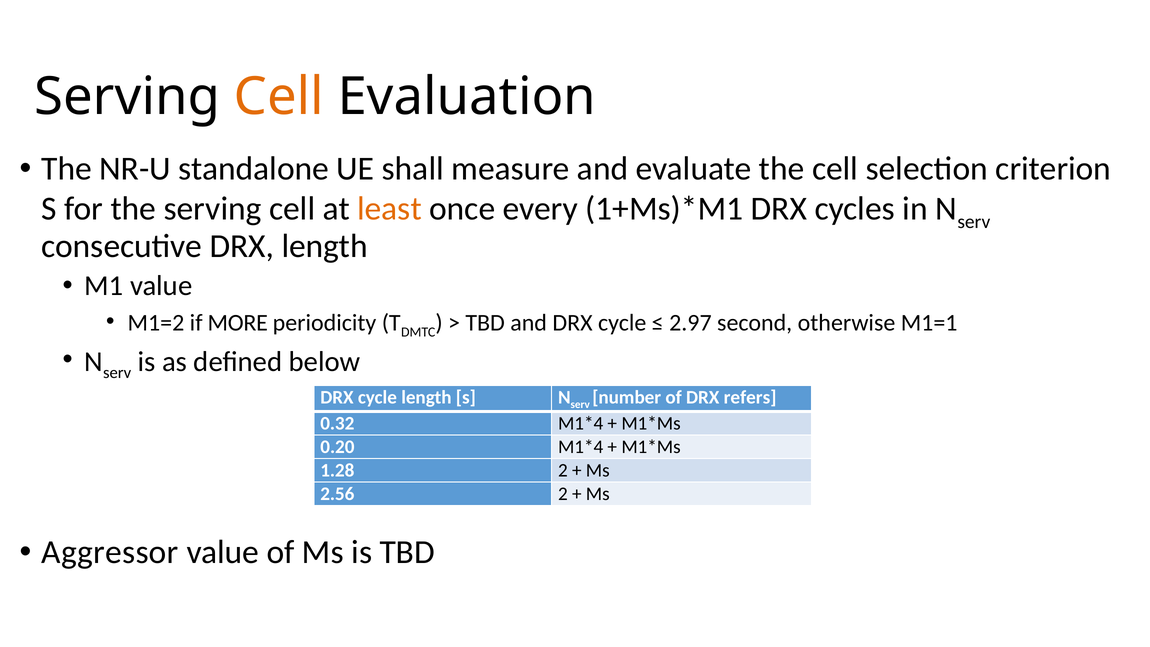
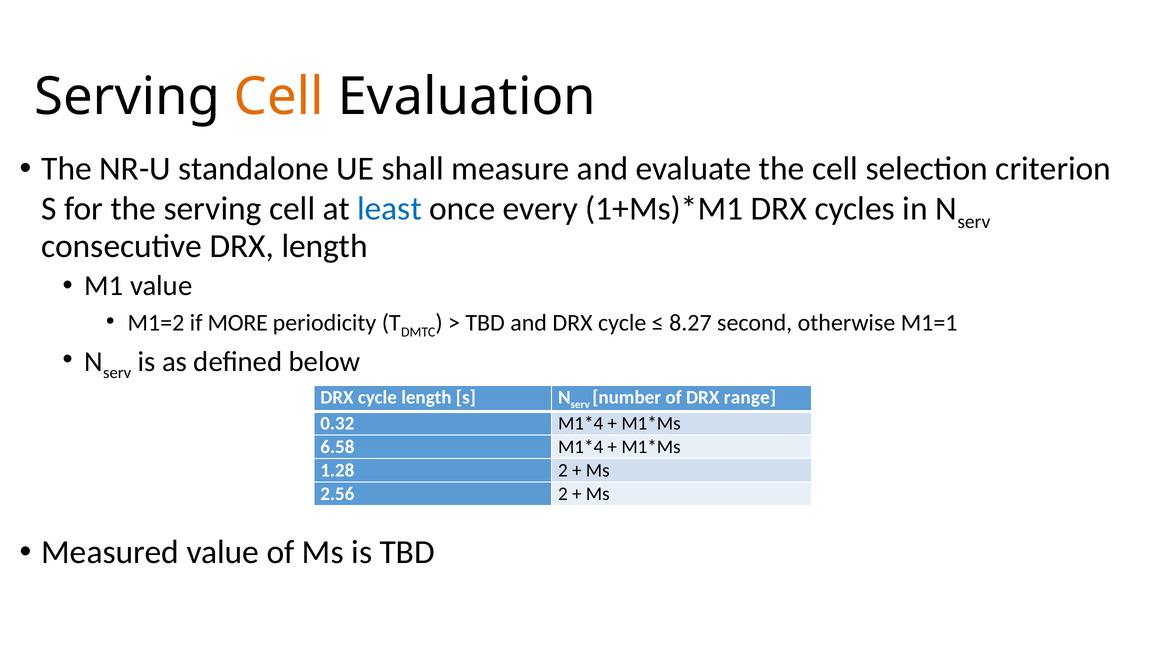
least colour: orange -> blue
2.97: 2.97 -> 8.27
refers: refers -> range
0.20: 0.20 -> 6.58
Aggressor: Aggressor -> Measured
